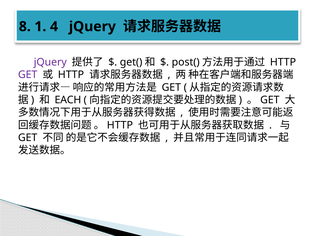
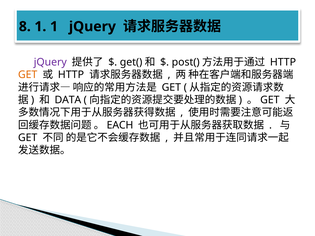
1 4: 4 -> 1
GET at (28, 75) colour: purple -> orange
EACH: EACH -> DATA
HTTP at (120, 125): HTTP -> EACH
